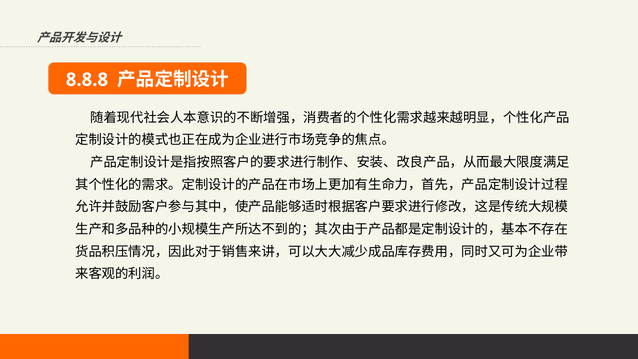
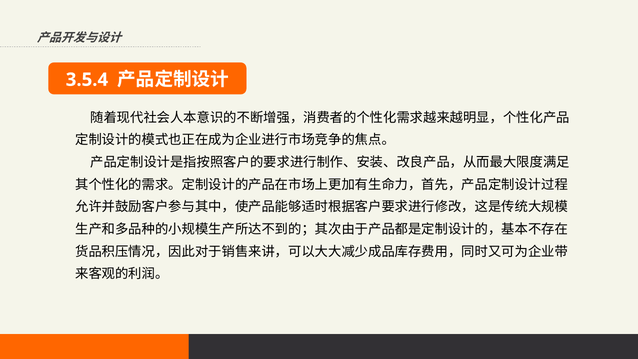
8.8.8: 8.8.8 -> 3.5.4
